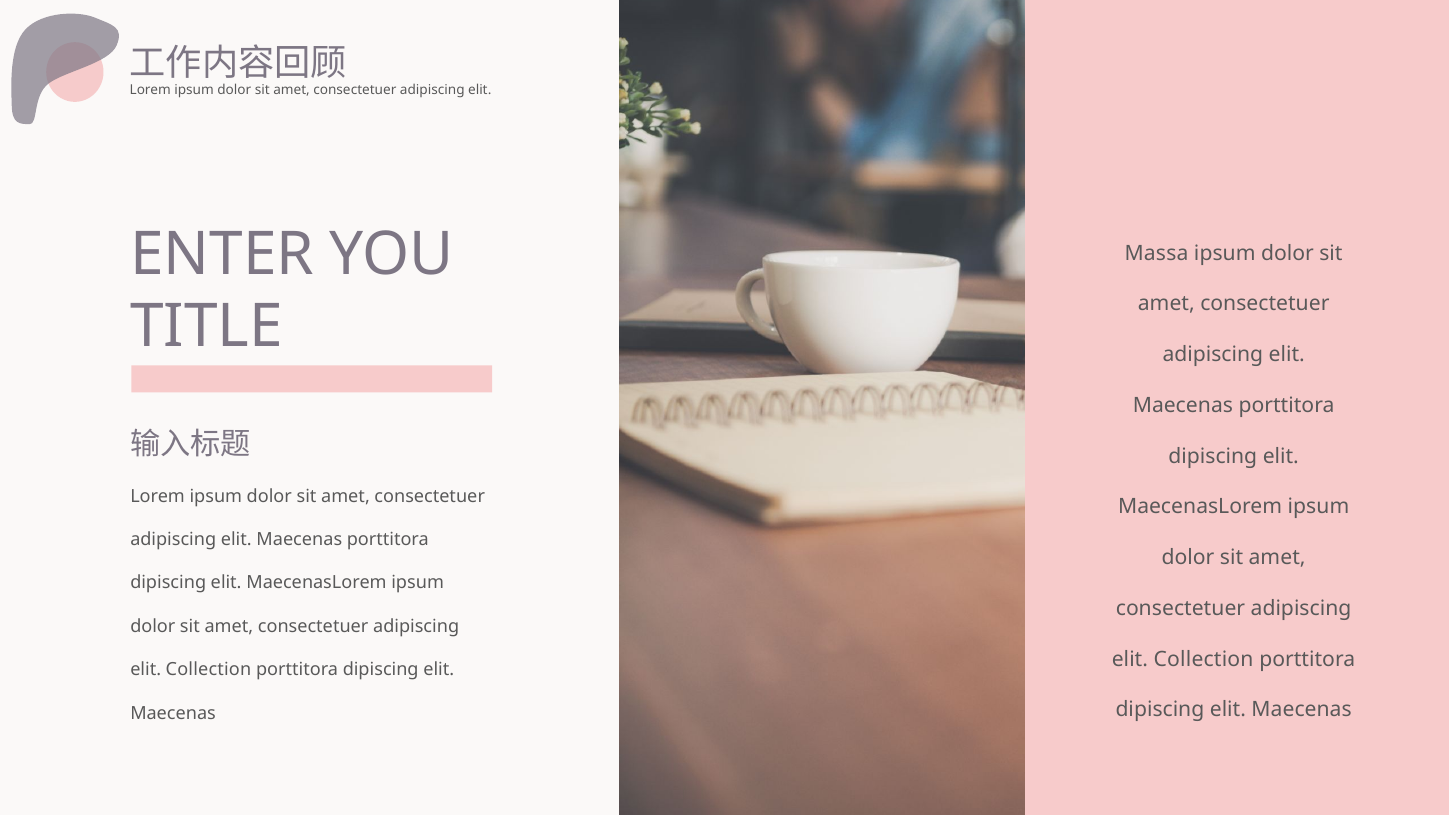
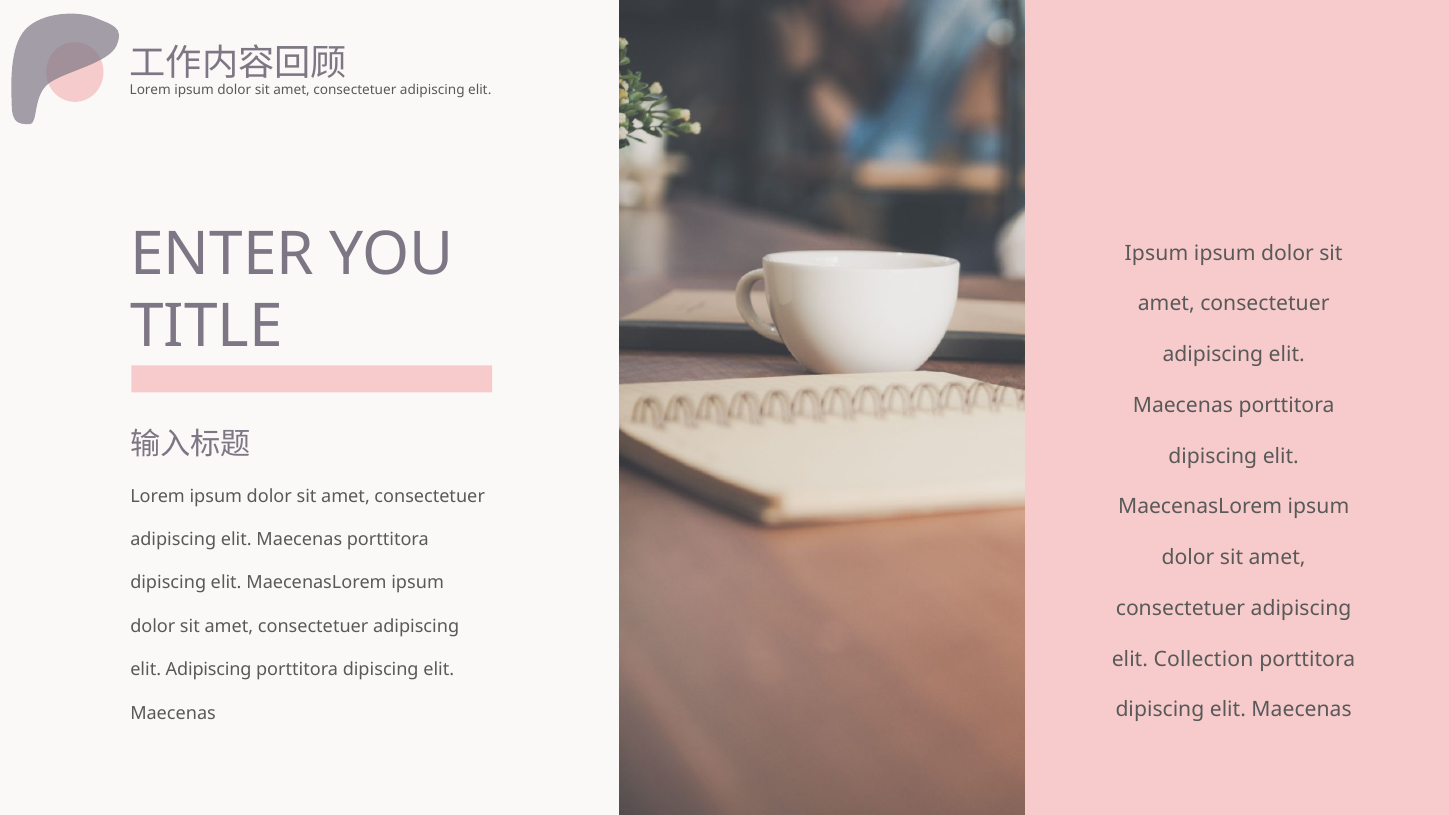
Massa at (1157, 253): Massa -> Ipsum
Collection at (208, 670): Collection -> Adipiscing
